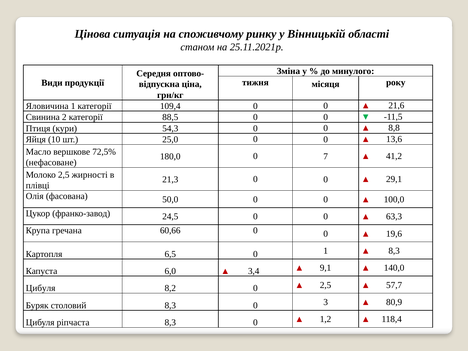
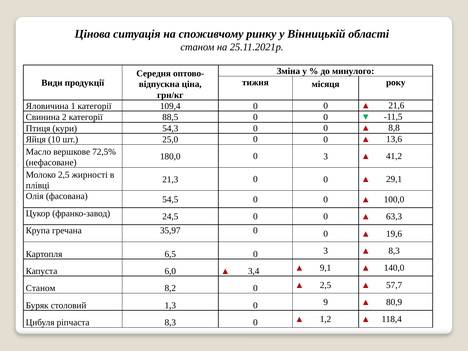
180,0 0 7: 7 -> 3
50,0: 50,0 -> 54,5
60,66: 60,66 -> 35,97
6,5 0 1: 1 -> 3
Цибуля at (41, 288): Цибуля -> Станом
столовий 8,3: 8,3 -> 1,3
3: 3 -> 9
